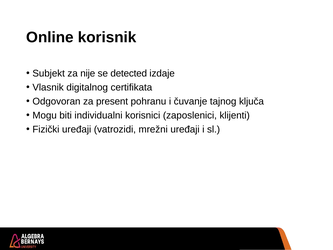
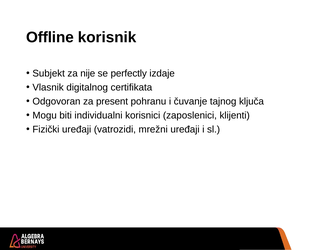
Online: Online -> Offline
detected: detected -> perfectly
